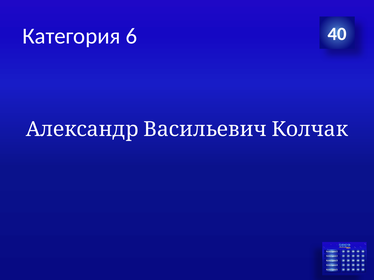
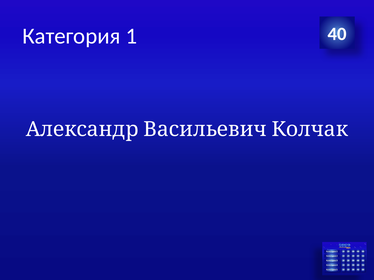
6: 6 -> 1
